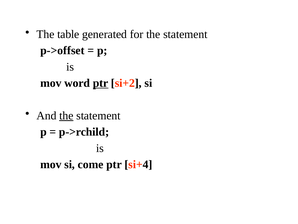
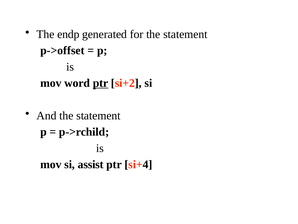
table: table -> endp
the at (66, 115) underline: present -> none
come: come -> assist
